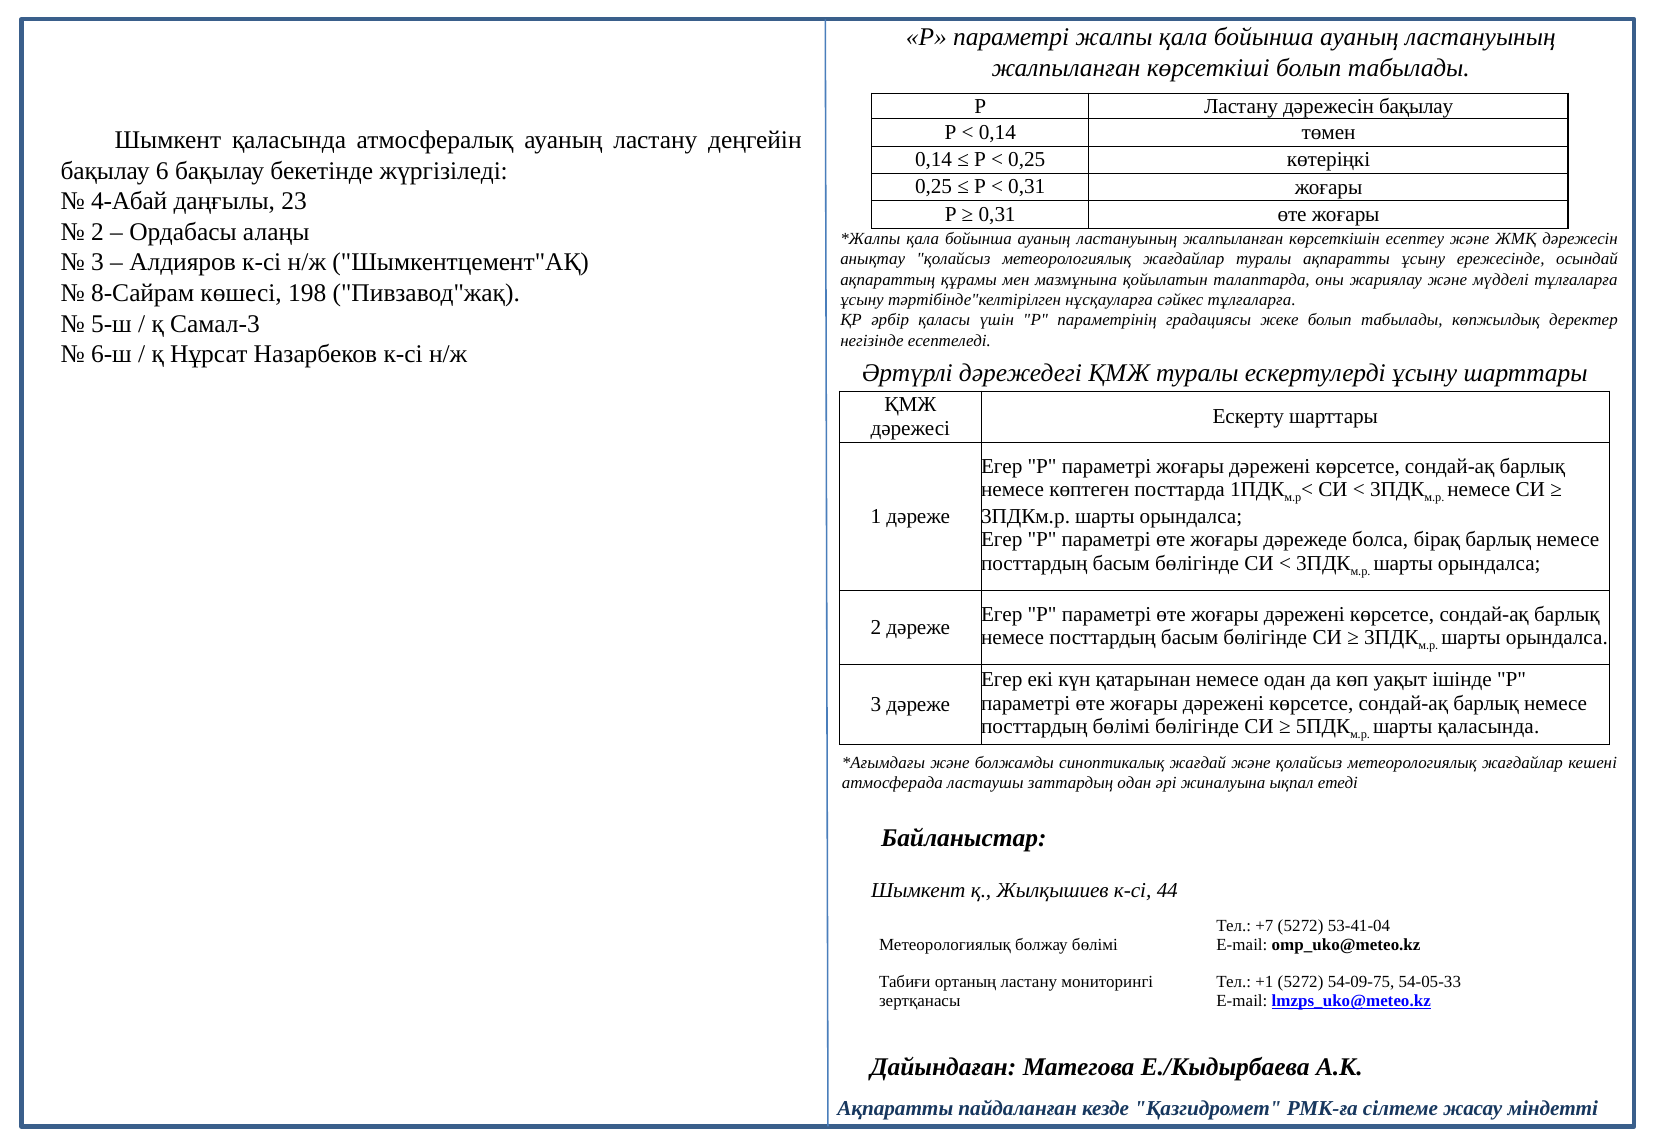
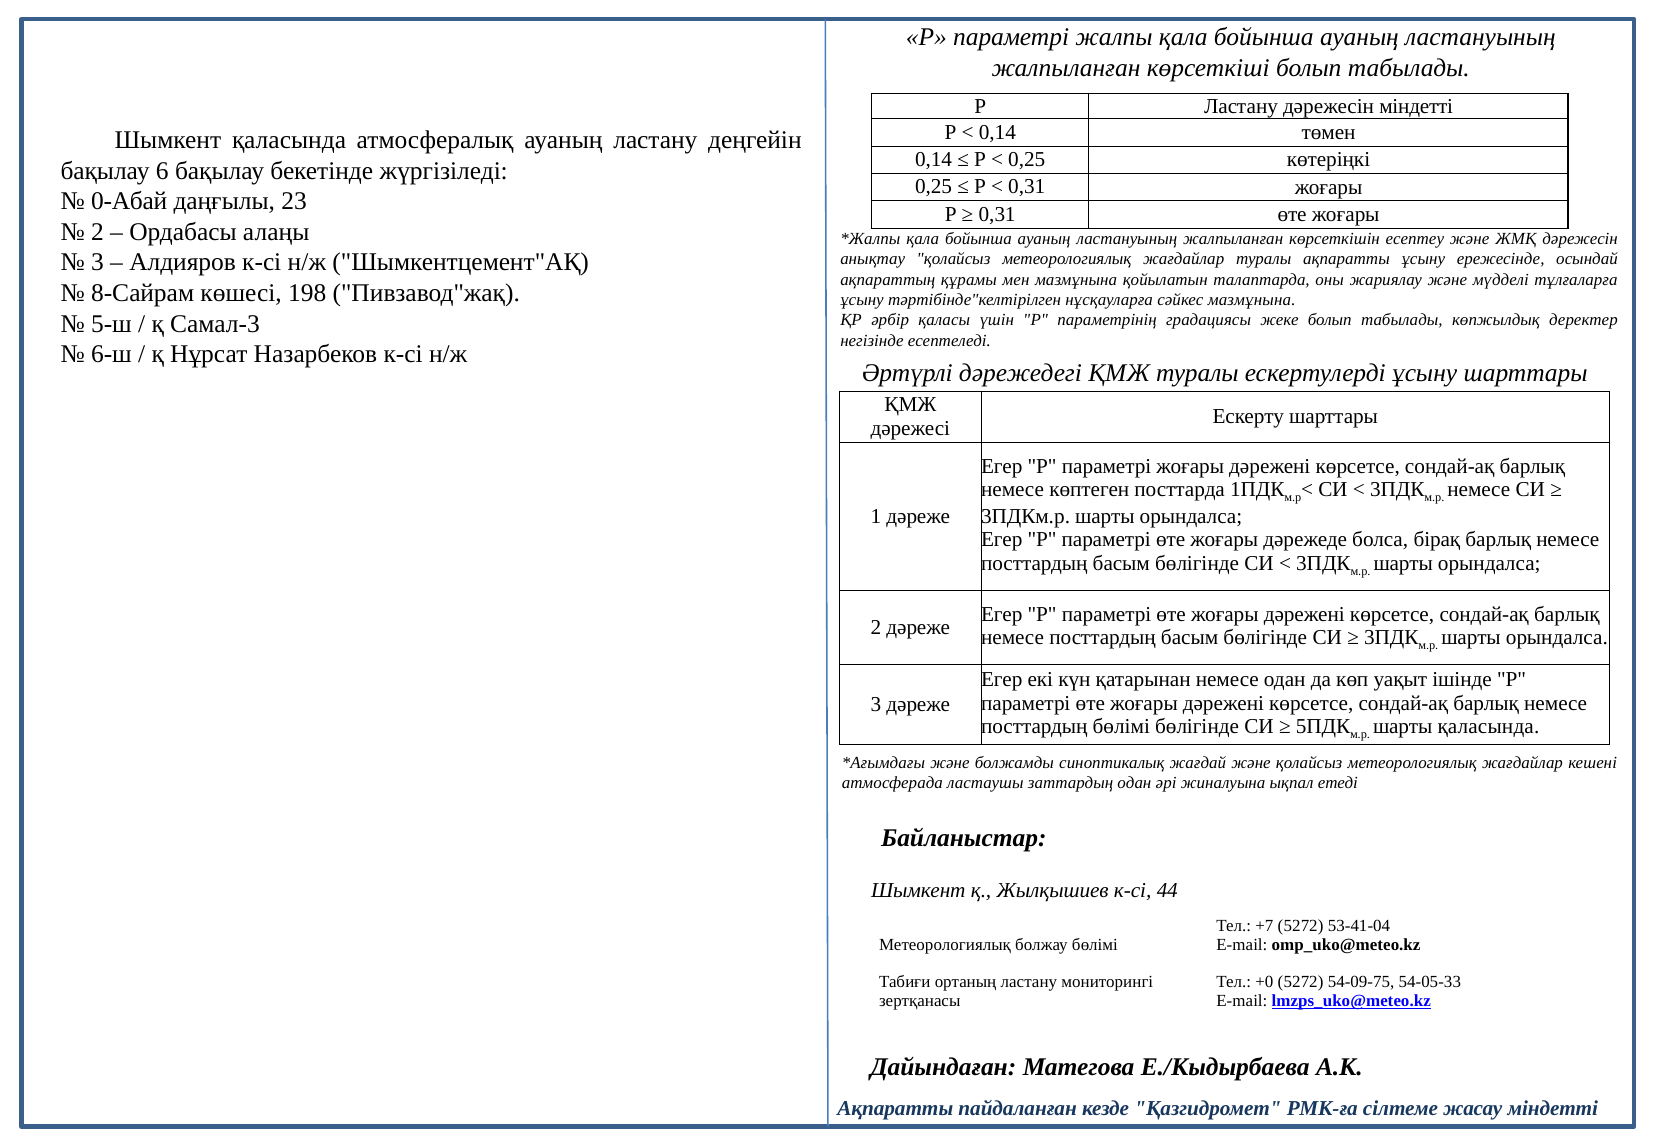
дәрежесін бақылау: бақылау -> міндетті
4-Абай: 4-Абай -> 0-Абай
сәйкес тұлғаларға: тұлғаларға -> мазмұнына
+1: +1 -> +0
